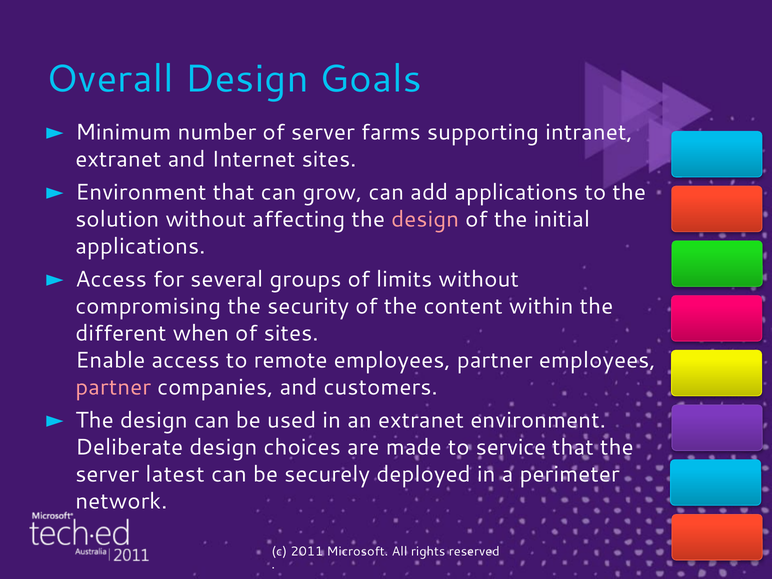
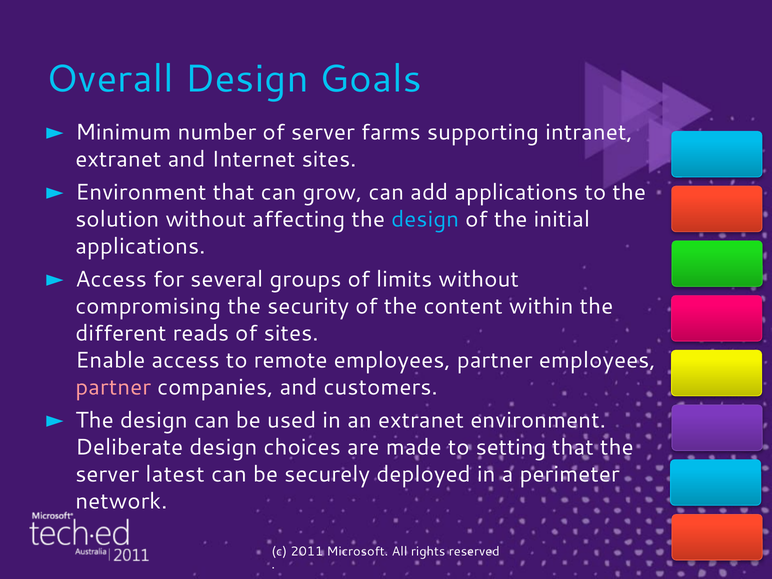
design at (425, 219) colour: pink -> light blue
when: when -> reads
service: service -> setting
